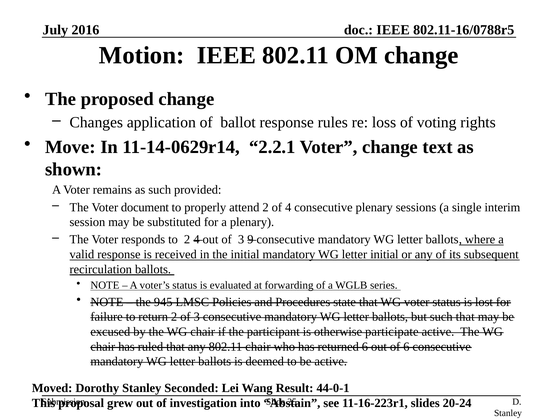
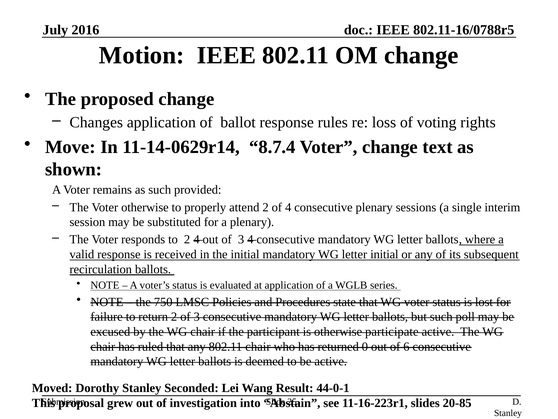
2.2.1: 2.2.1 -> 8.7.4
Voter document: document -> otherwise
3 9: 9 -> 4
at forwarding: forwarding -> application
945: 945 -> 750
such that: that -> poll
returned 6: 6 -> 0
20-24: 20-24 -> 20-85
